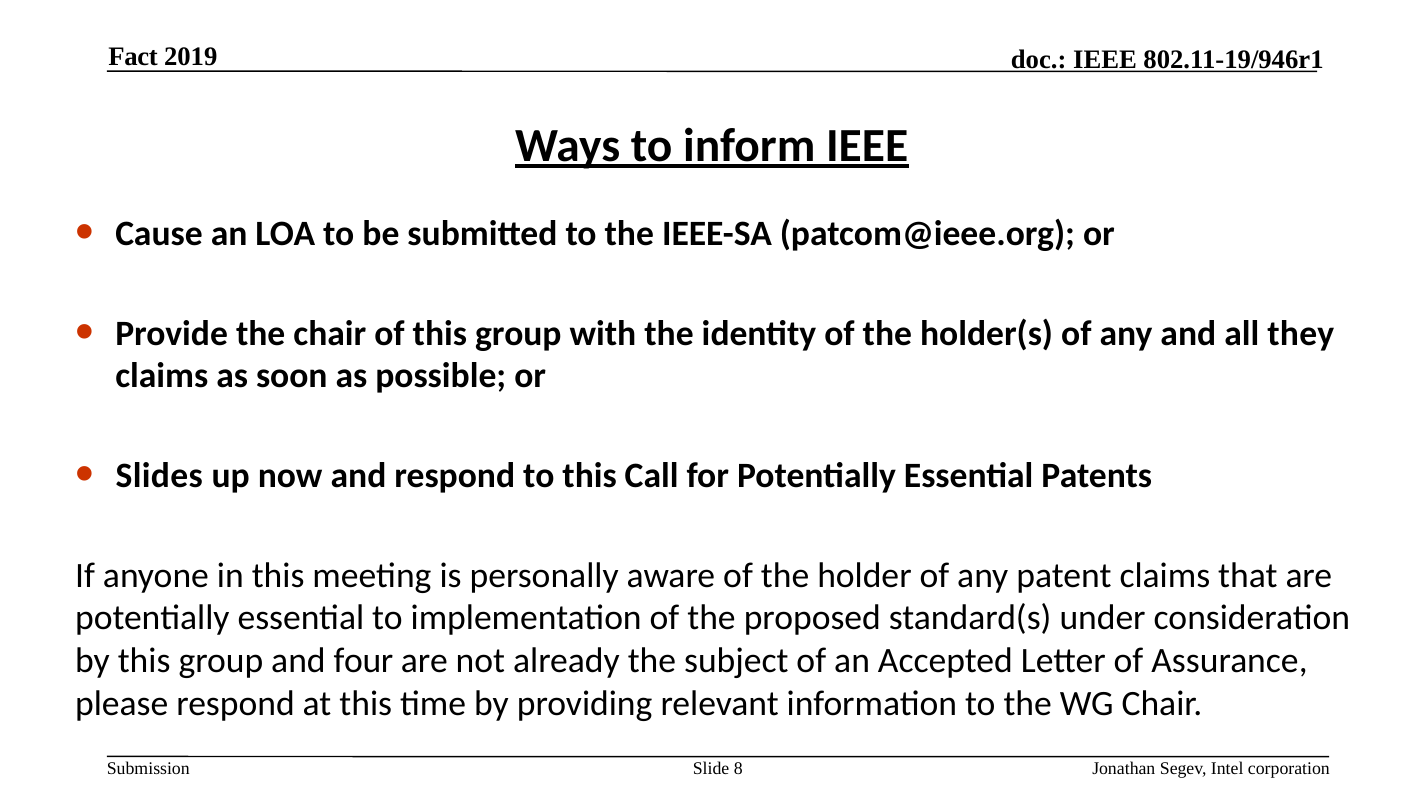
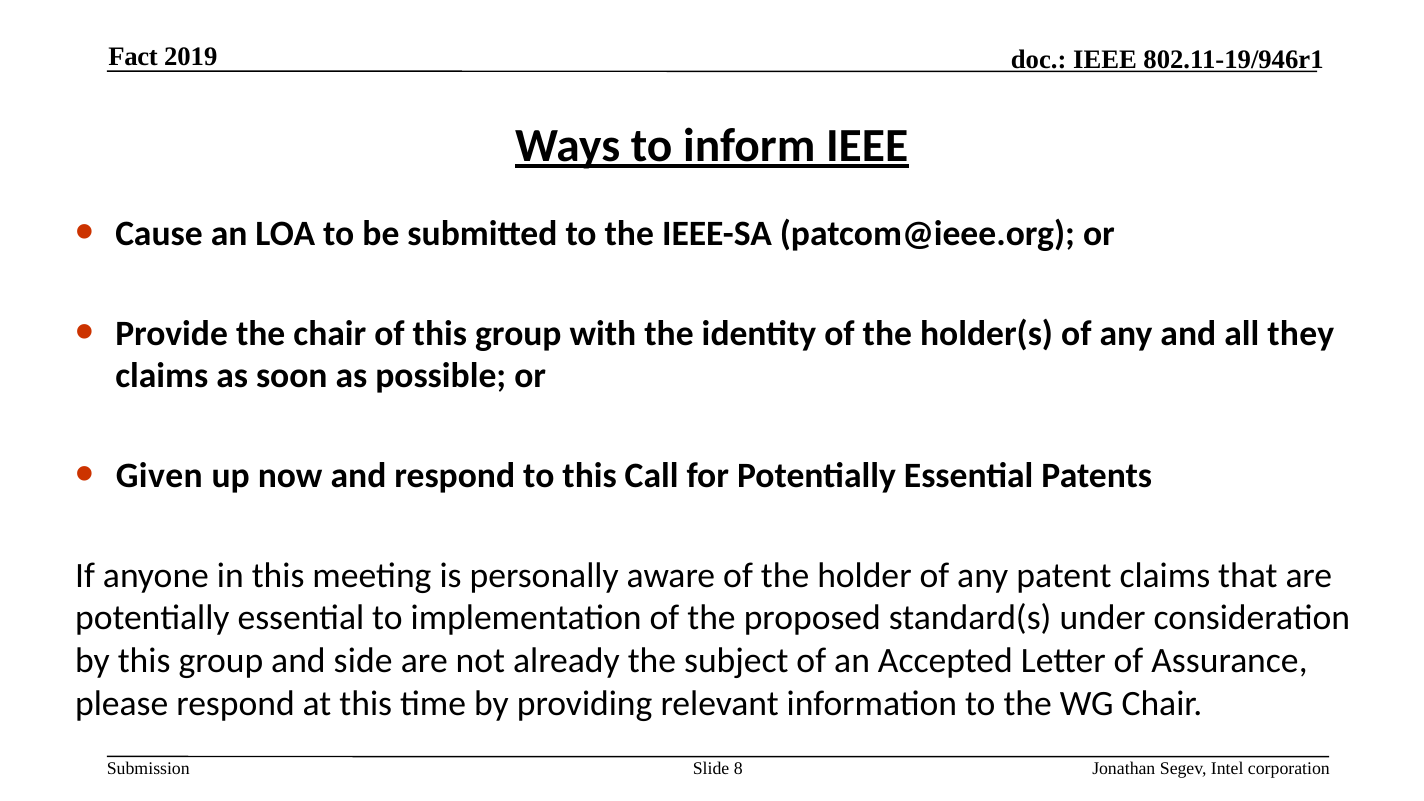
Slides: Slides -> Given
four: four -> side
